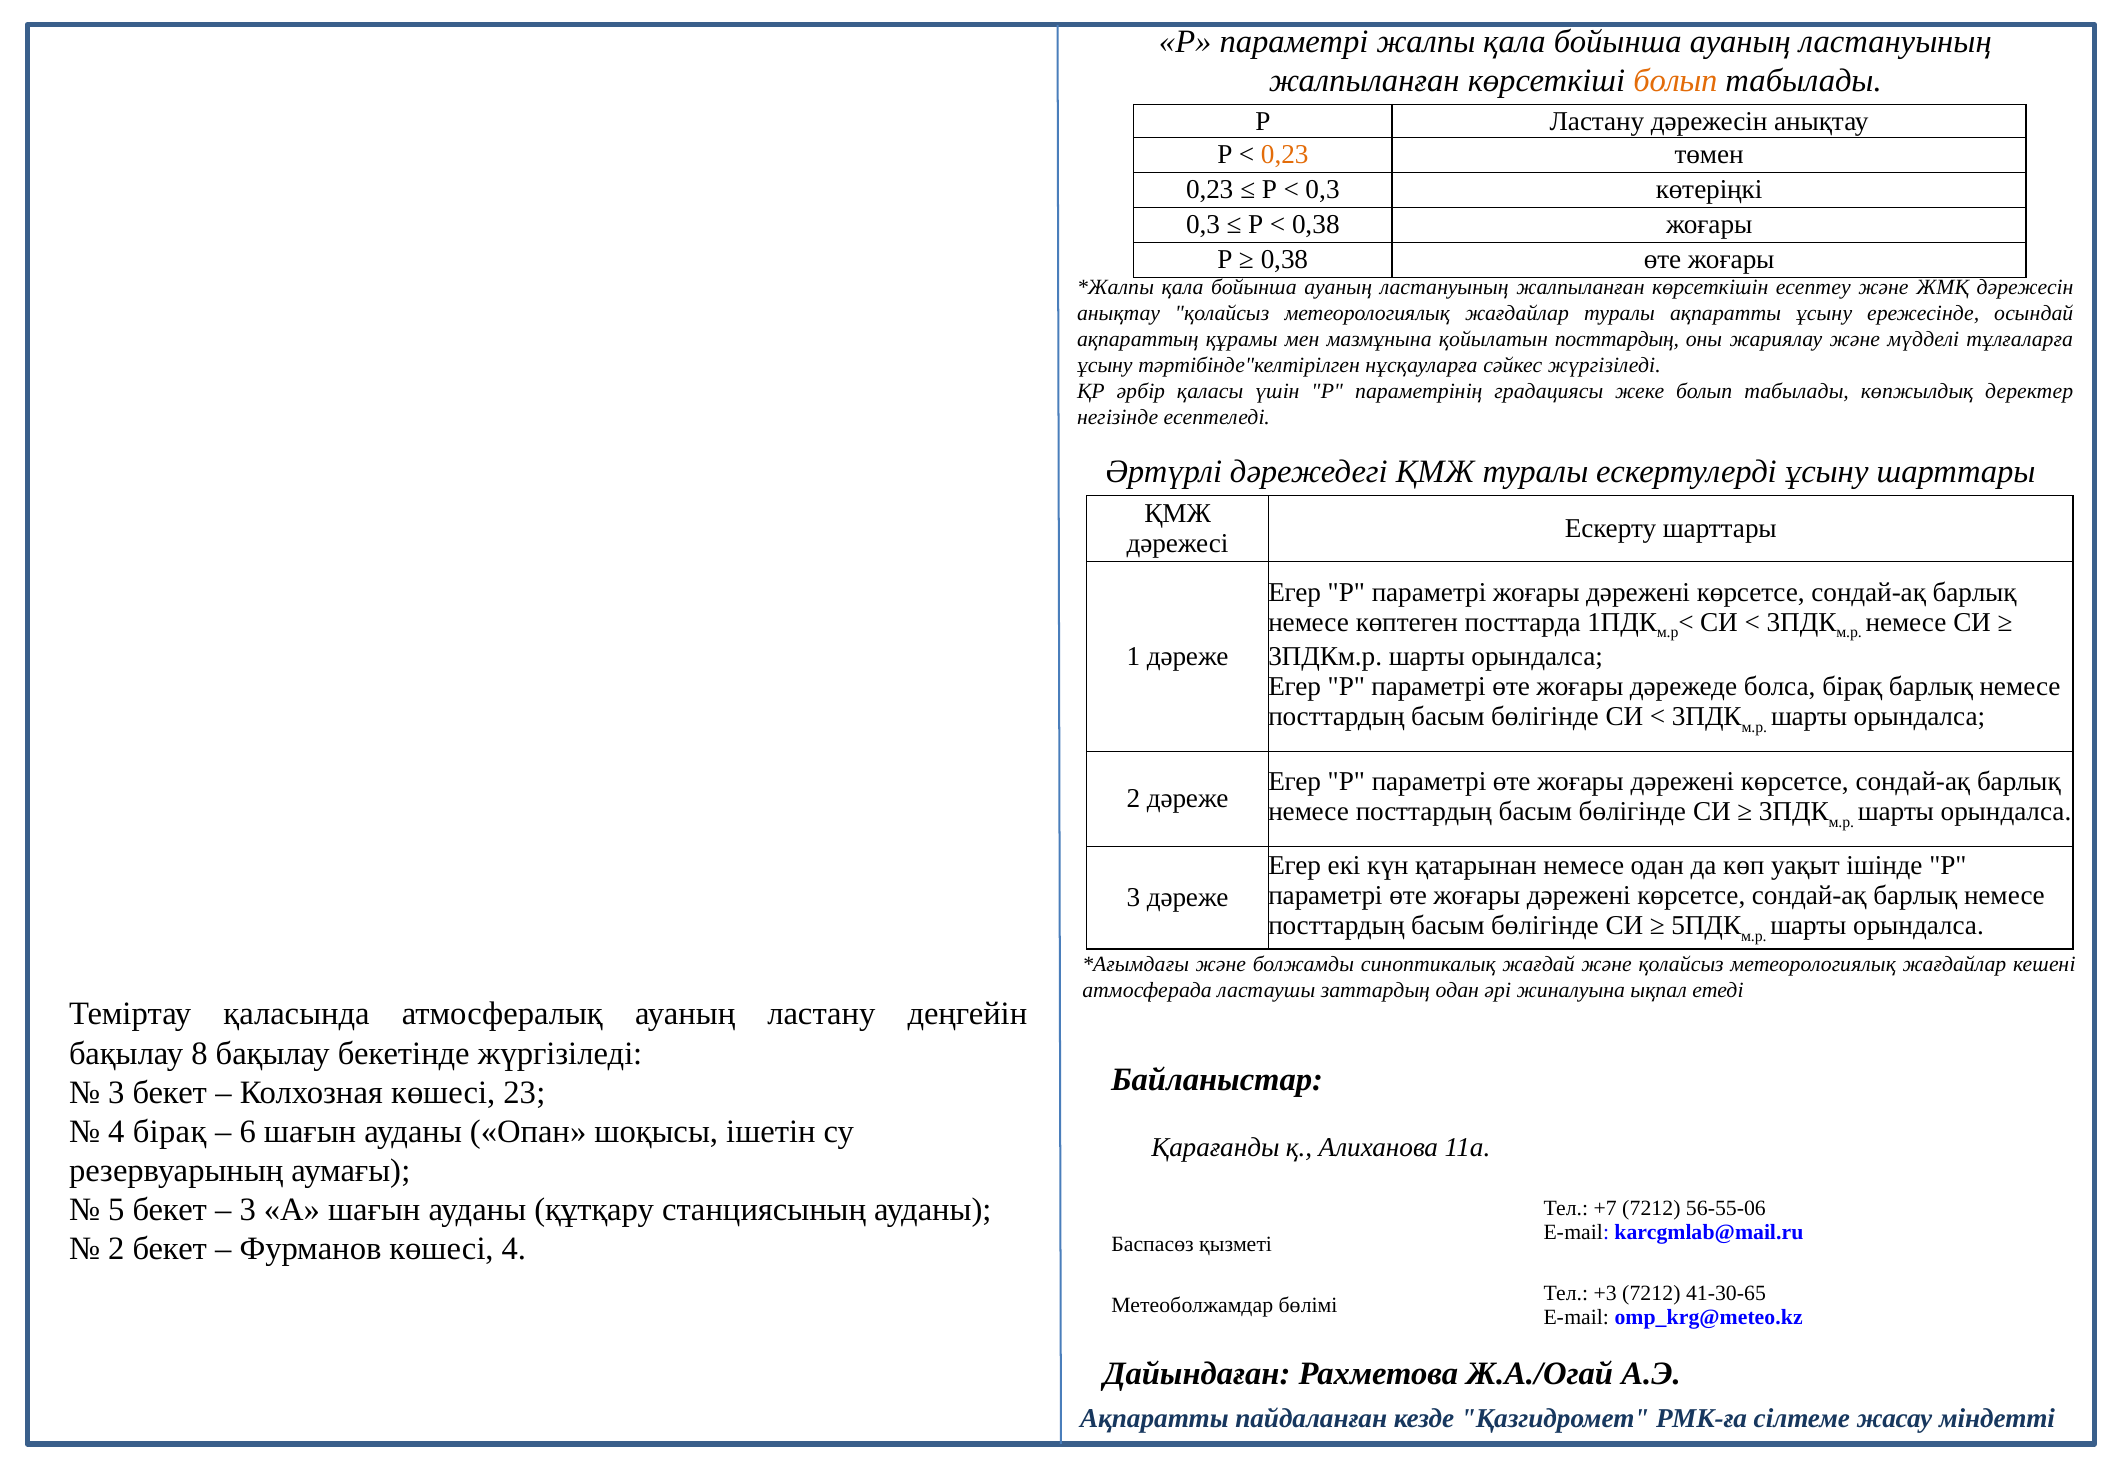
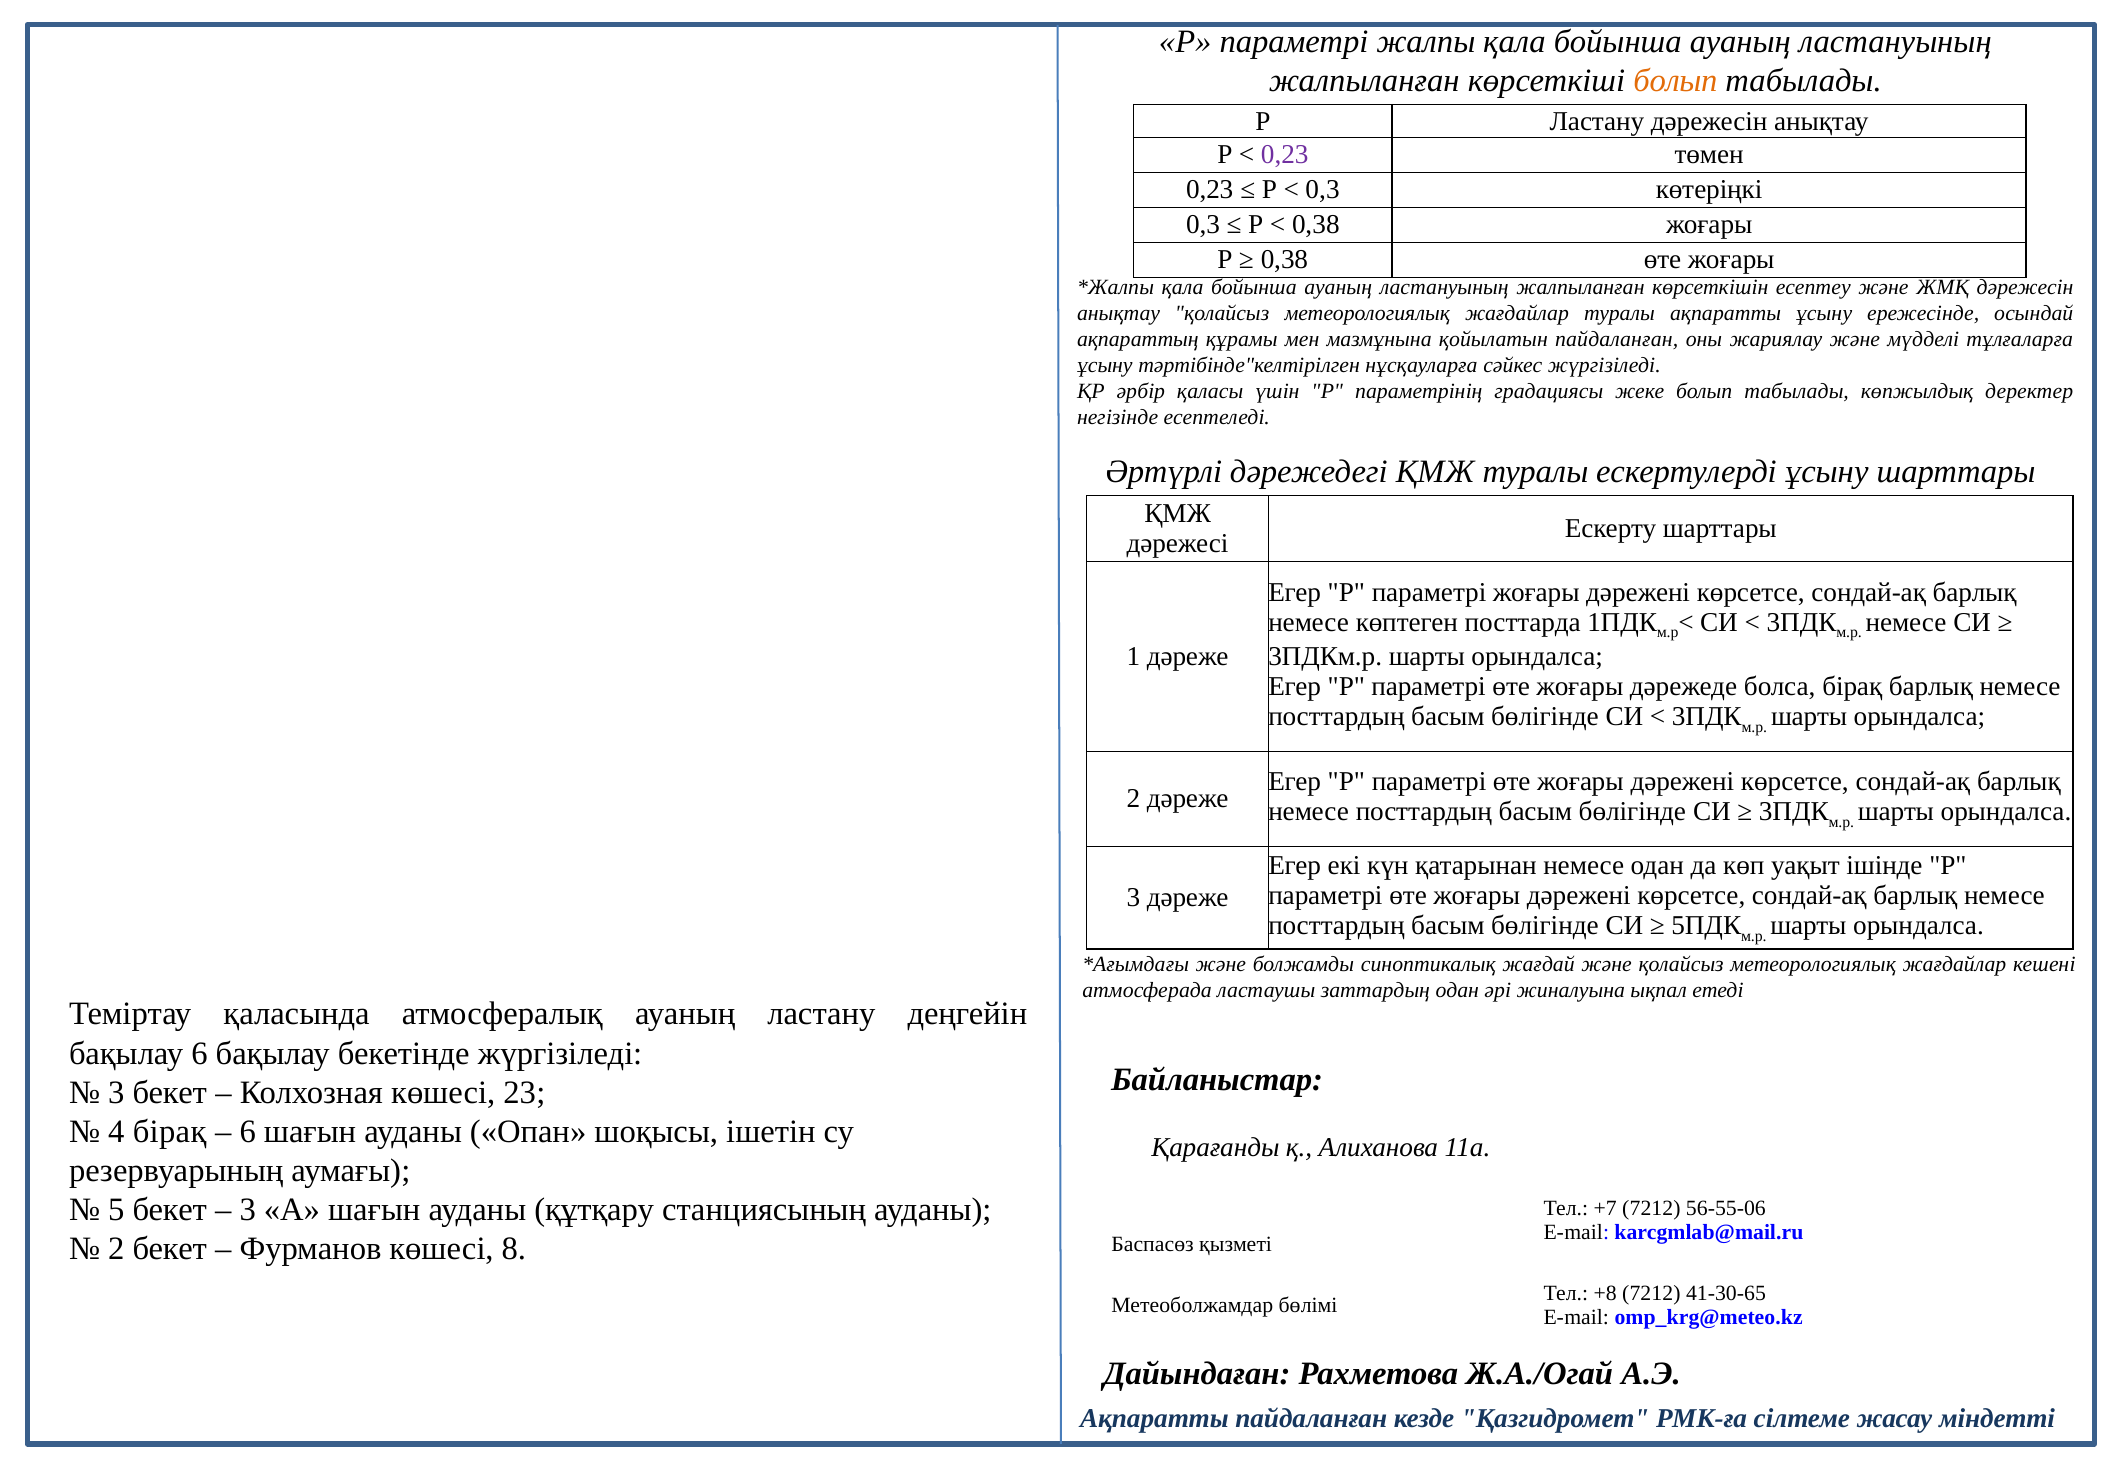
0,23 at (1285, 155) colour: orange -> purple
қойылатын посттардың: посттардың -> пайдаланған
бақылау 8: 8 -> 6
көшесі 4: 4 -> 8
+3: +3 -> +8
